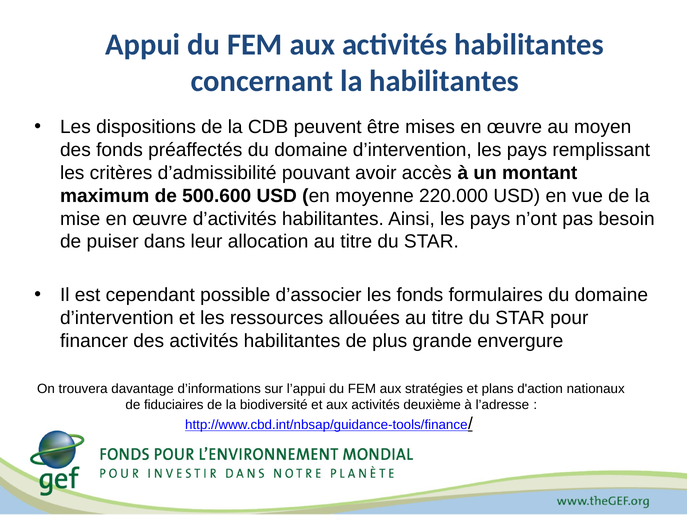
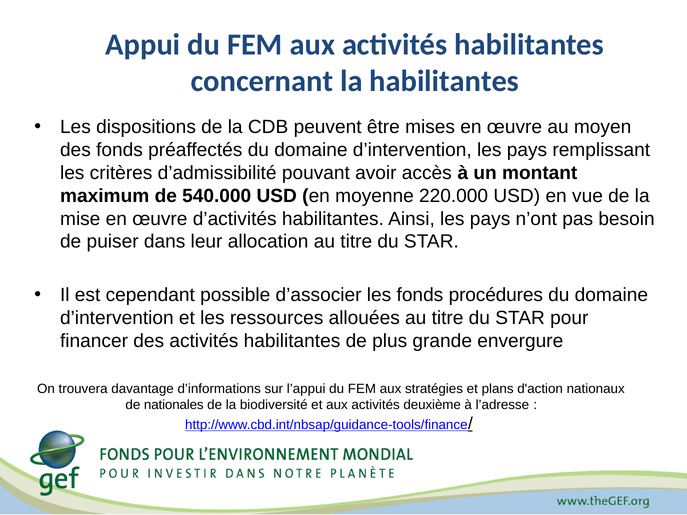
500.600: 500.600 -> 540.000
formulaires: formulaires -> procédures
fiduciaires: fiduciaires -> nationales
